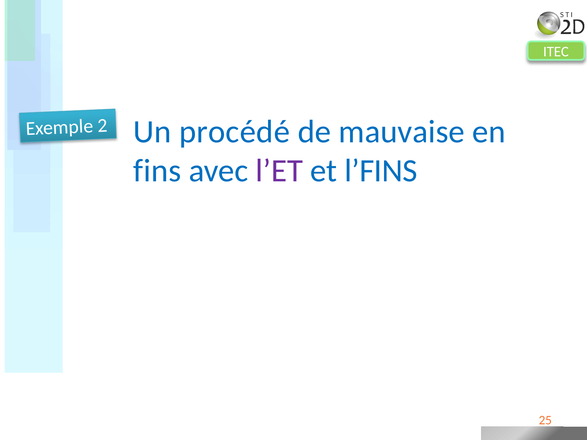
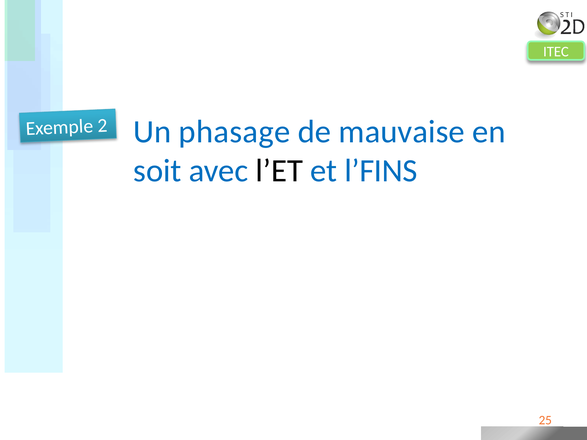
procédé: procédé -> phasage
fins: fins -> soit
l’ET colour: purple -> black
